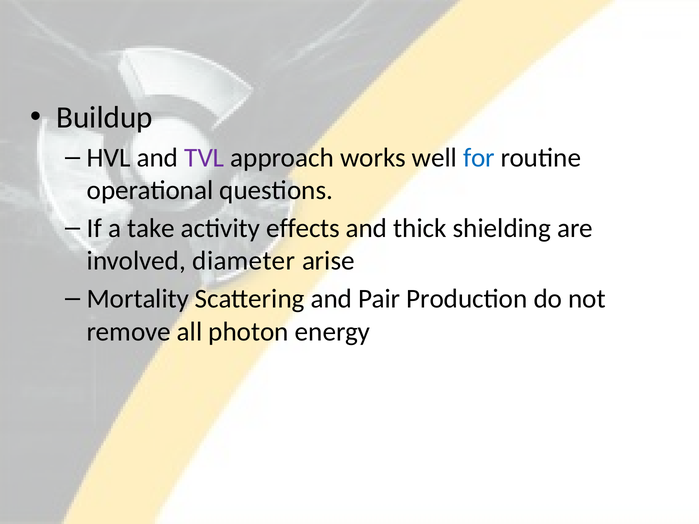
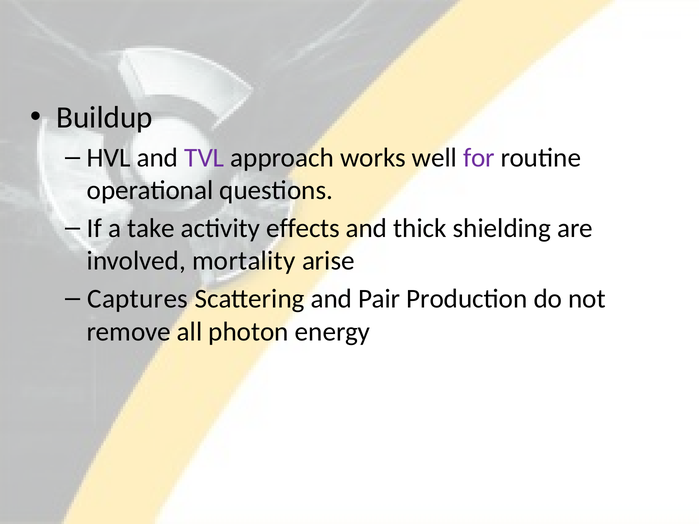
for colour: blue -> purple
diameter: diameter -> mortality
Mortality: Mortality -> Captures
